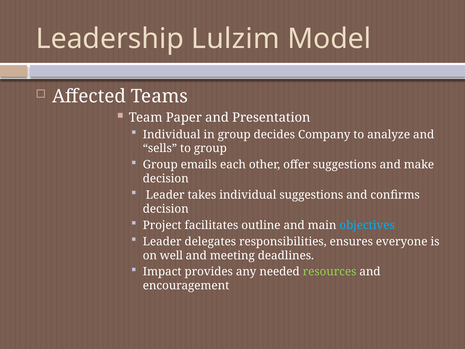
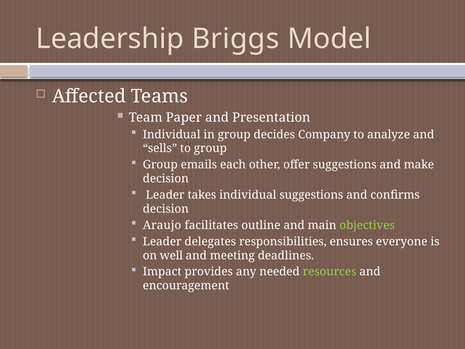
Lulzim: Lulzim -> Briggs
Project: Project -> Araujo
objectives colour: light blue -> light green
